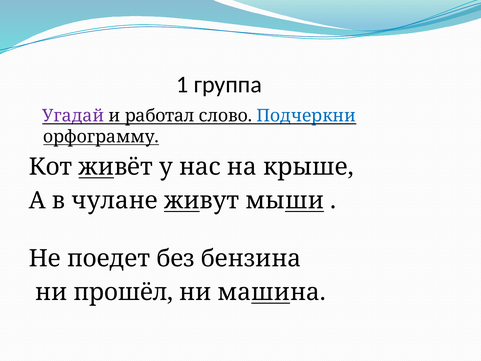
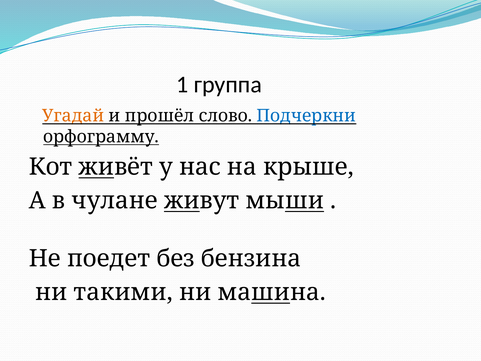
Угадай colour: purple -> orange
работал: работал -> прошёл
прошёл: прошёл -> такими
